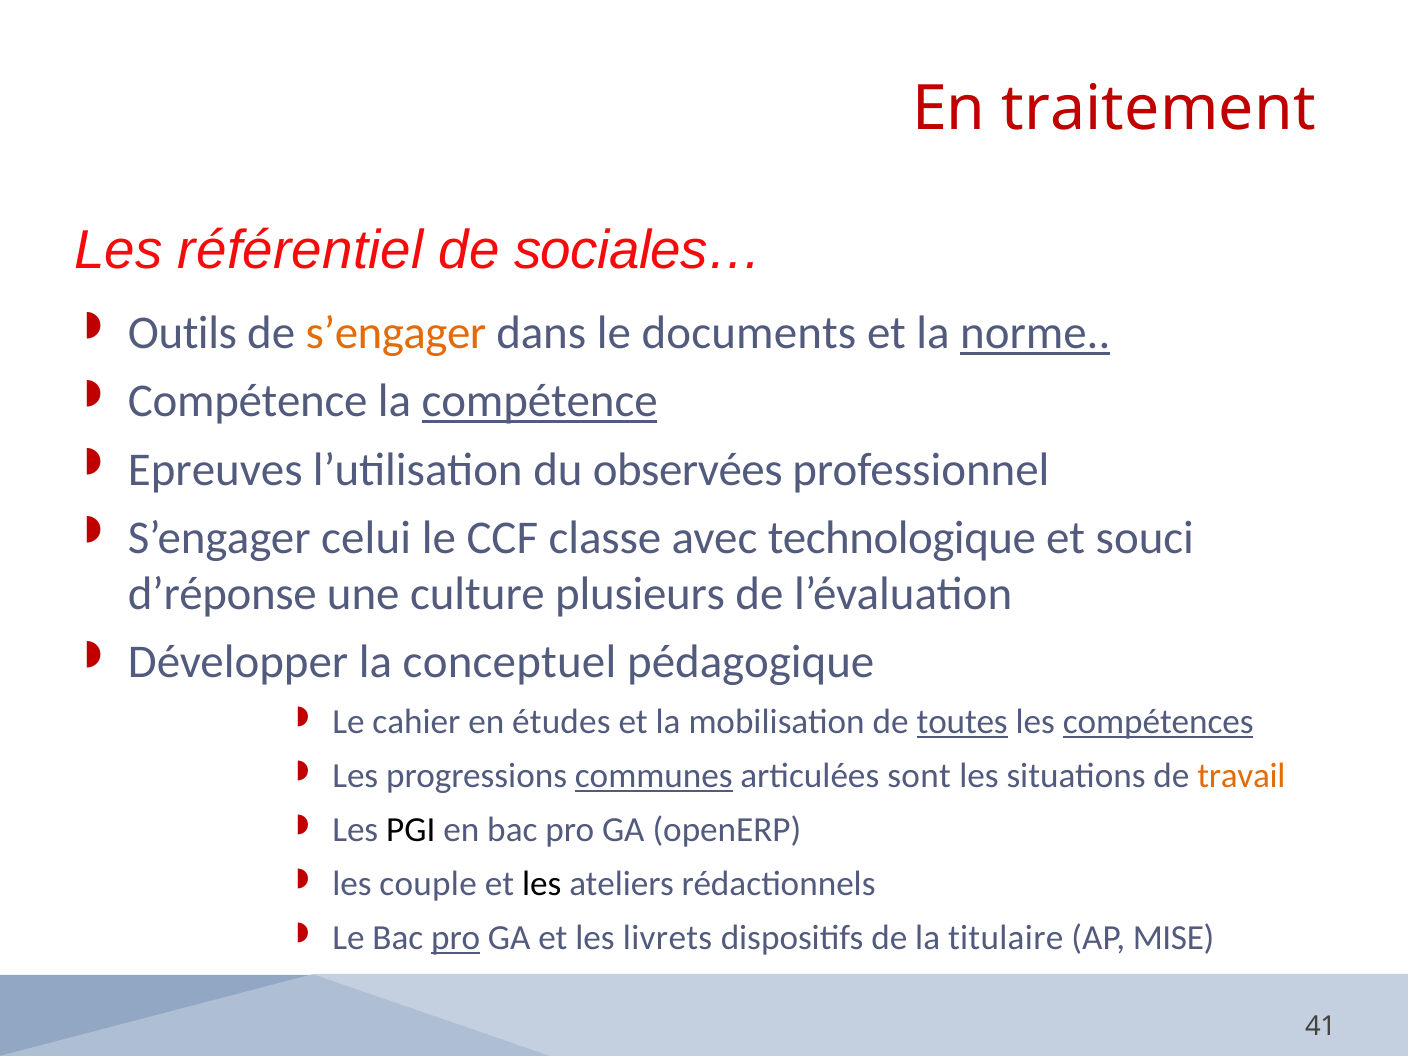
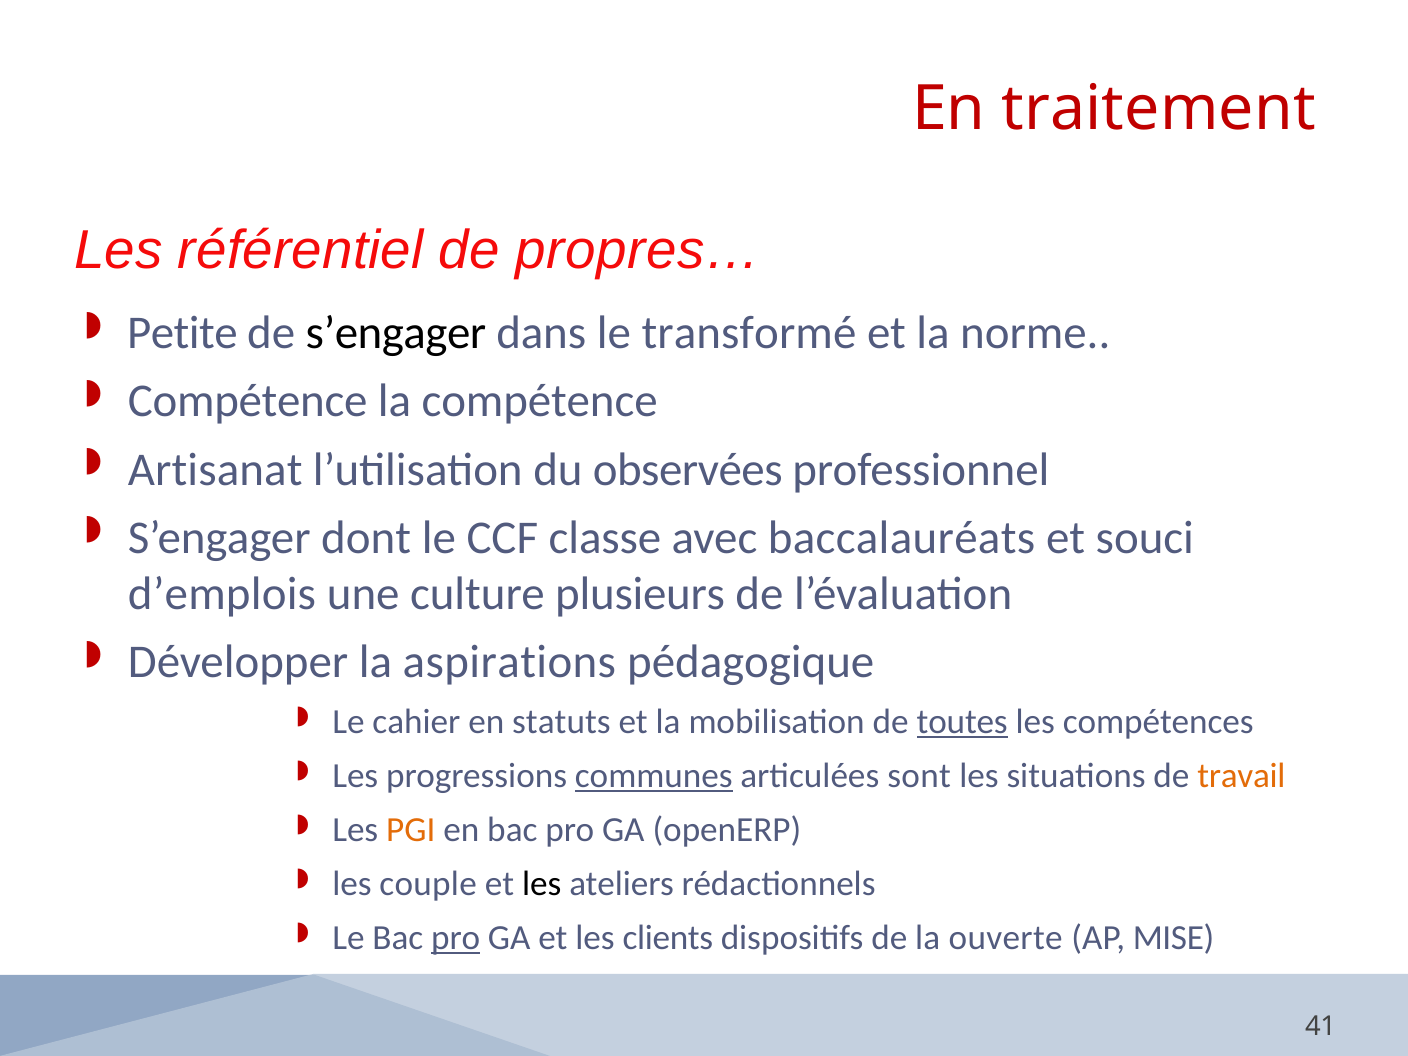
sociales…: sociales… -> propres…
Outils: Outils -> Petite
s’engager at (396, 333) colour: orange -> black
documents: documents -> transformé
norme underline: present -> none
compétence at (540, 401) underline: present -> none
Epreuves: Epreuves -> Artisanat
celui: celui -> dont
technologique: technologique -> baccalauréats
d’réponse: d’réponse -> d’emplois
conceptuel: conceptuel -> aspirations
études: études -> statuts
compétences underline: present -> none
PGI colour: black -> orange
livrets: livrets -> clients
titulaire: titulaire -> ouverte
